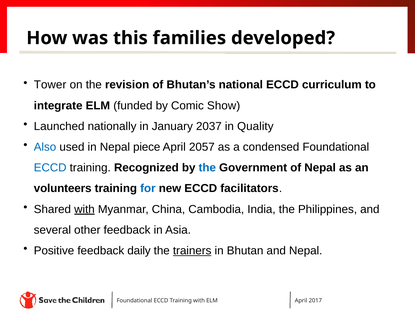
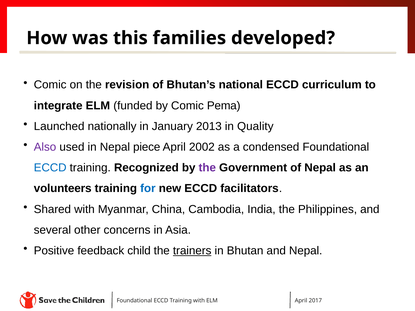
Tower at (50, 85): Tower -> Comic
Show: Show -> Pema
2037: 2037 -> 2013
Also colour: blue -> purple
2057: 2057 -> 2002
the at (207, 168) colour: blue -> purple
with at (84, 209) underline: present -> none
other feedback: feedback -> concerns
daily: daily -> child
